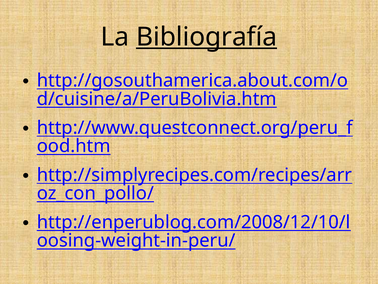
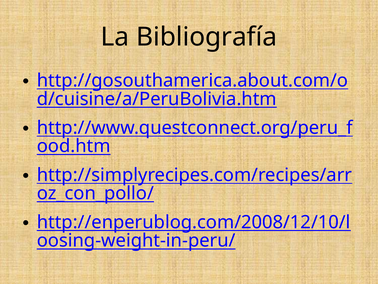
Bibliografía underline: present -> none
